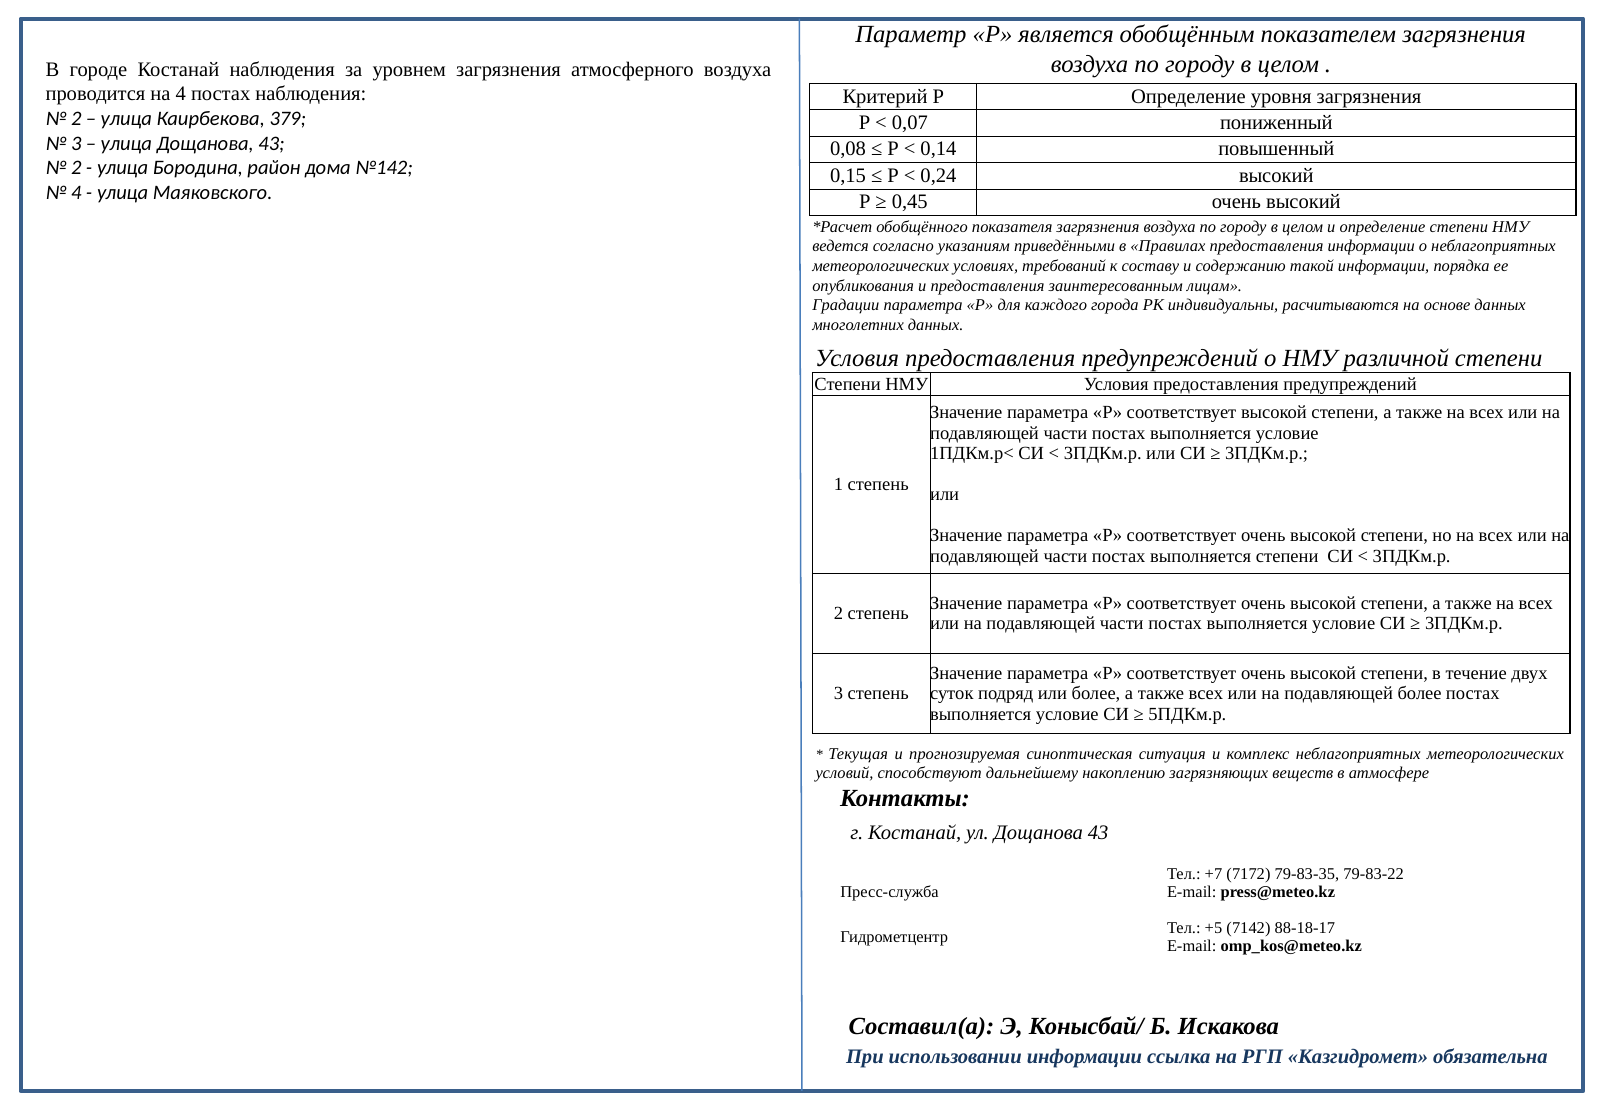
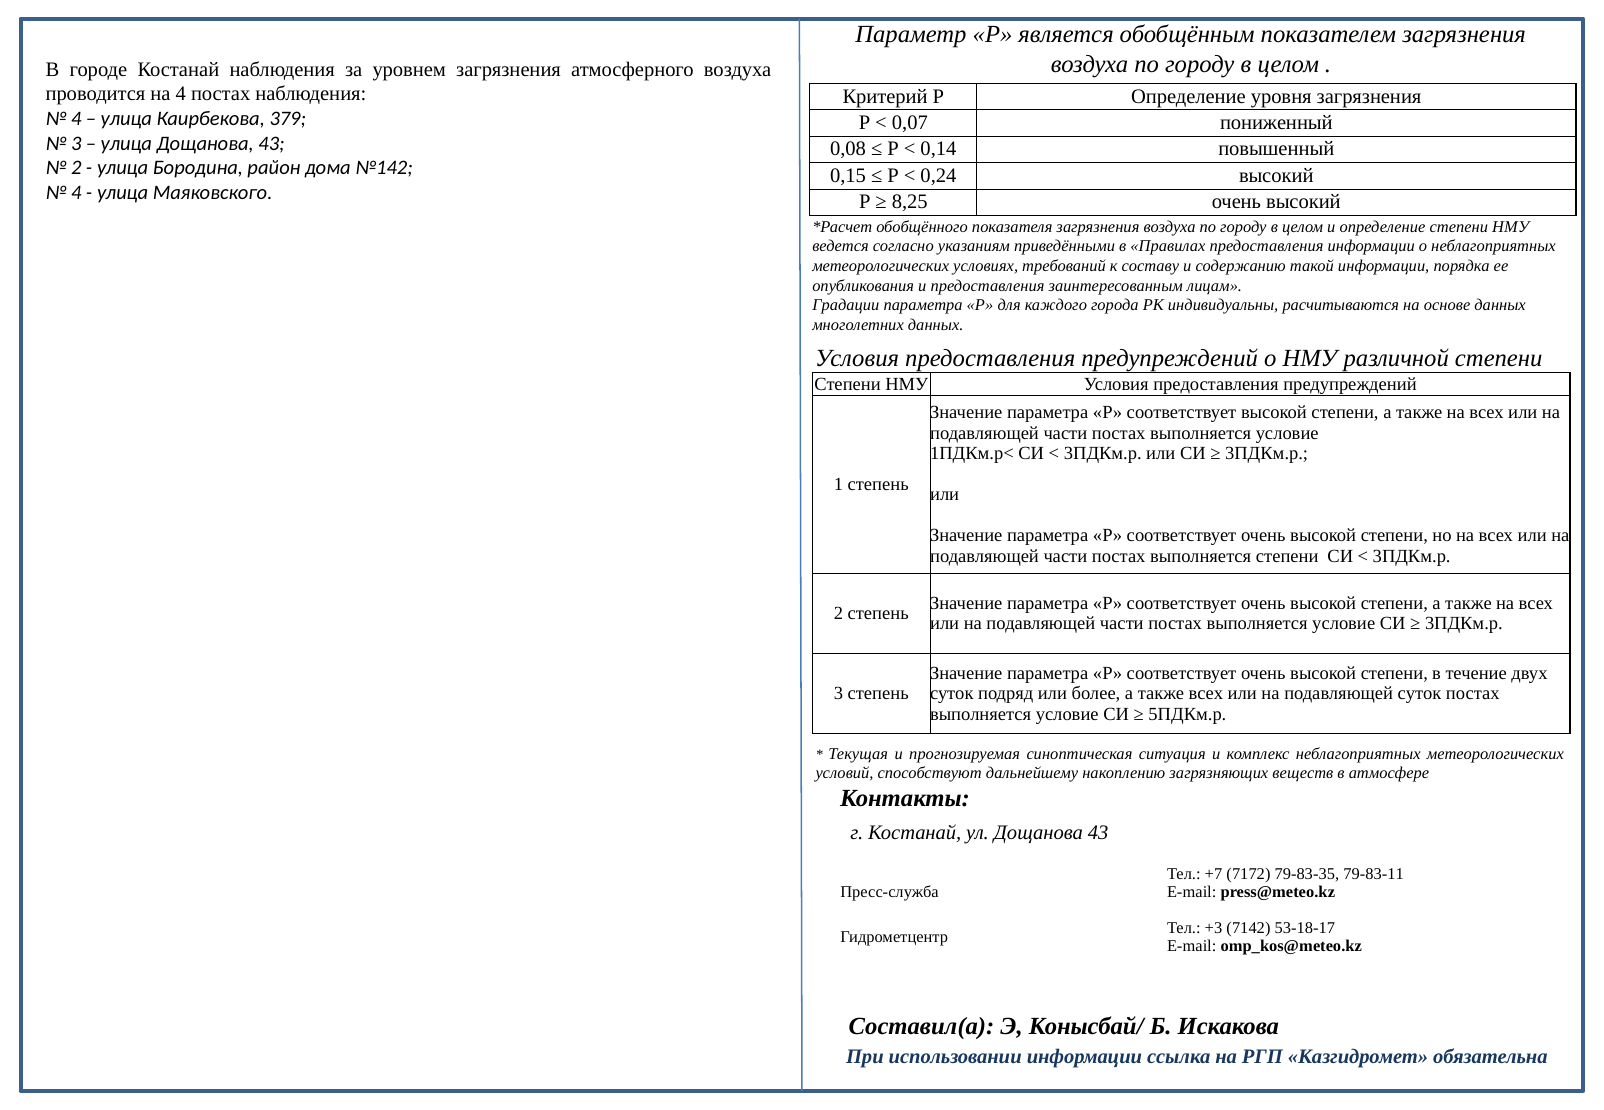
2 at (76, 119): 2 -> 4
0,45: 0,45 -> 8,25
подавляющей более: более -> суток
79-83-22: 79-83-22 -> 79-83-11
+5: +5 -> +3
88-18-17: 88-18-17 -> 53-18-17
